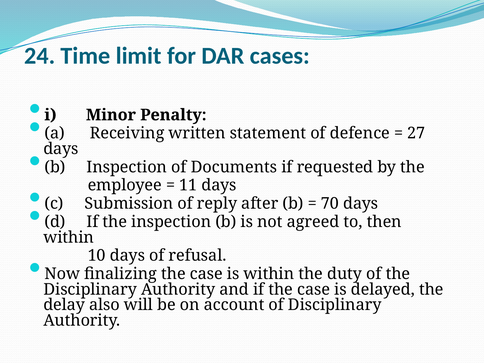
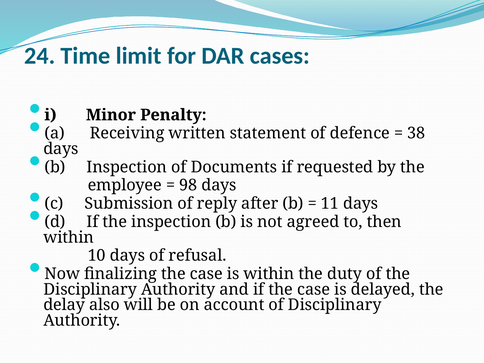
27: 27 -> 38
11: 11 -> 98
70: 70 -> 11
